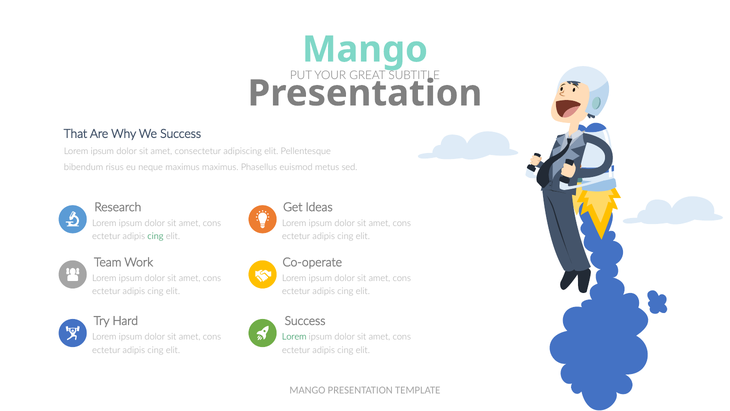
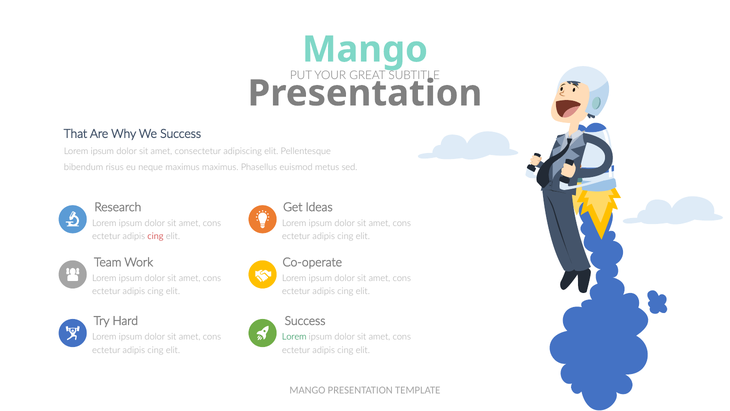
cing at (155, 236) colour: green -> red
